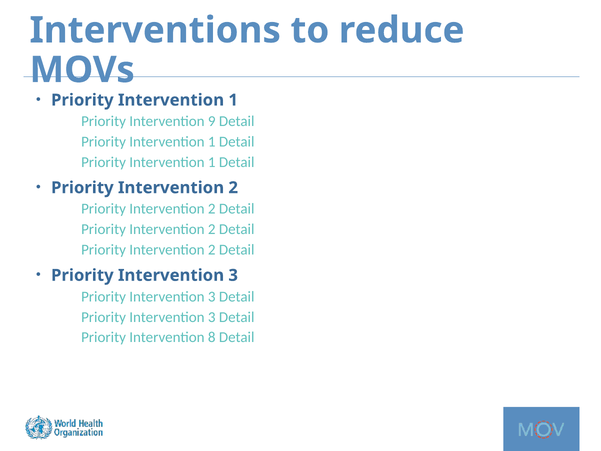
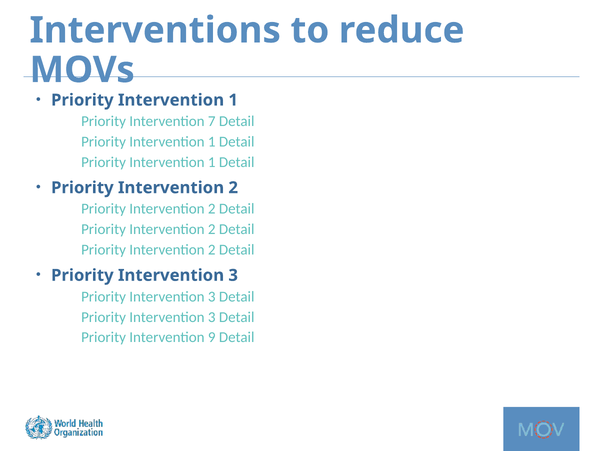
9: 9 -> 7
8: 8 -> 9
